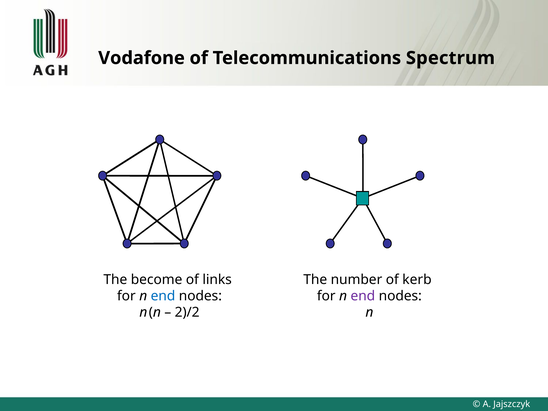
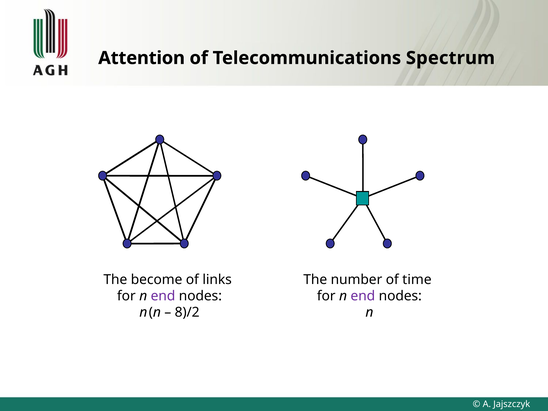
Vodafone: Vodafone -> Attention
kerb: kerb -> time
end at (163, 296) colour: blue -> purple
2)/2: 2)/2 -> 8)/2
